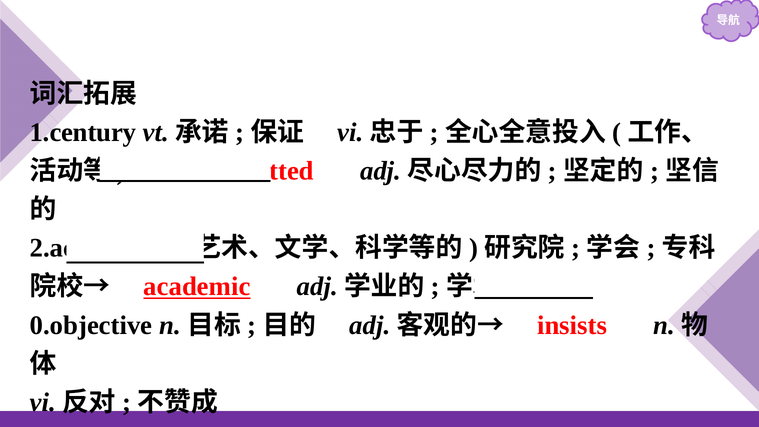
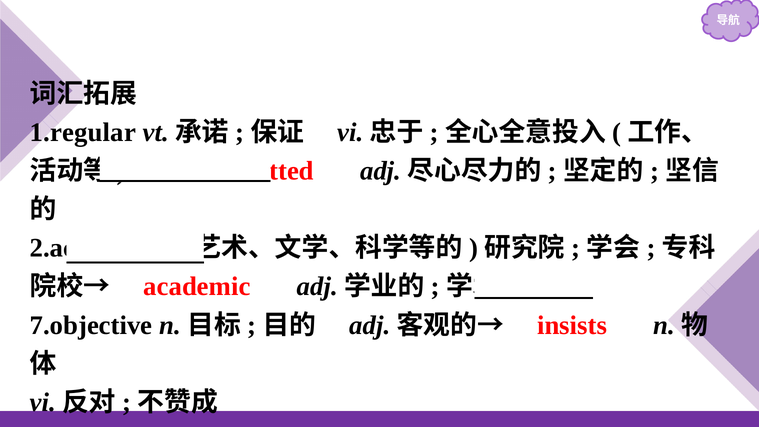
1.century: 1.century -> 1.regular
academic underline: present -> none
0.objective: 0.objective -> 7.objective
